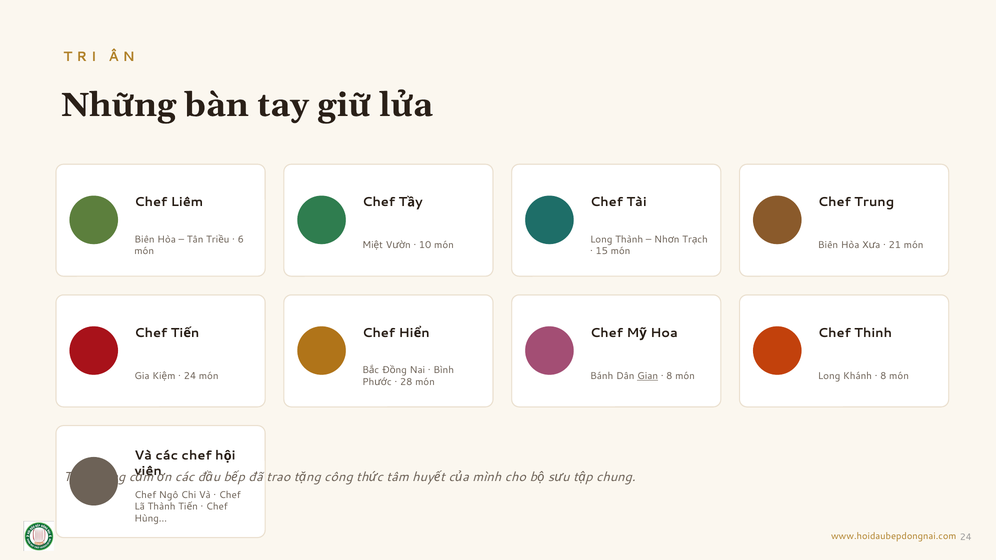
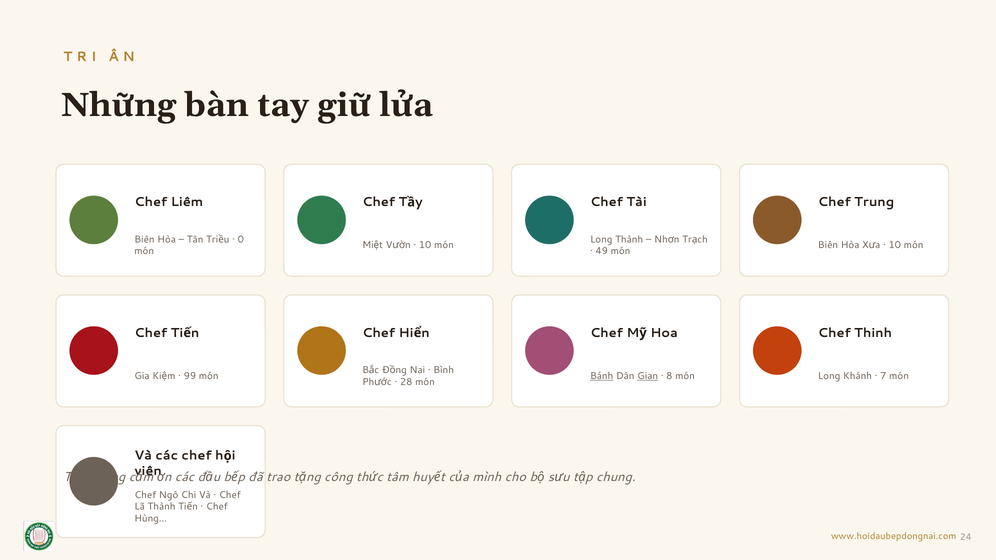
6: 6 -> 0
21 at (895, 245): 21 -> 10
15: 15 -> 49
24 at (190, 376): 24 -> 99
Bánh underline: none -> present
8 at (883, 376): 8 -> 7
